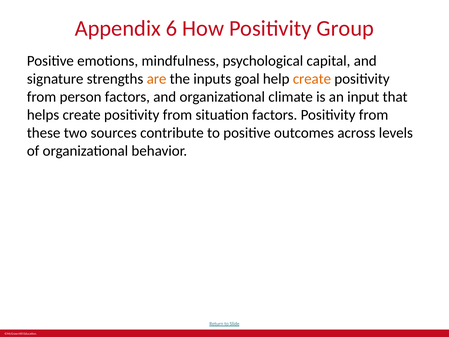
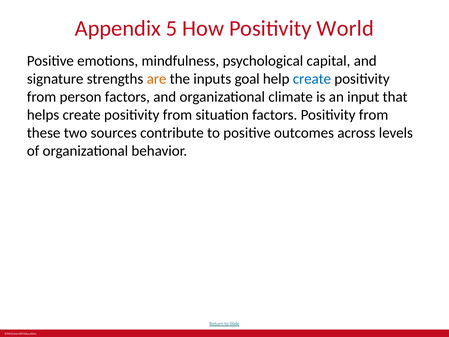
6: 6 -> 5
Group: Group -> World
create at (312, 79) colour: orange -> blue
